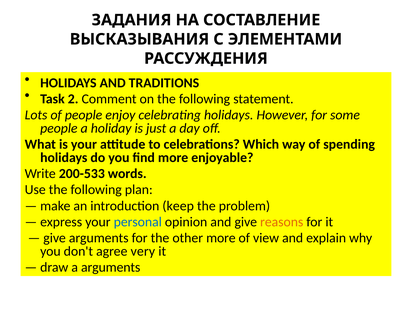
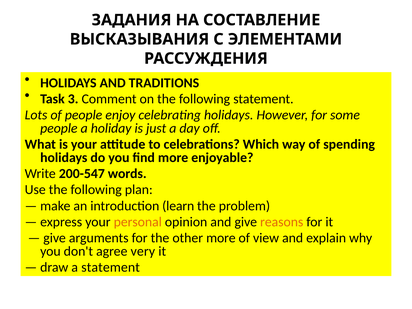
2: 2 -> 3
200-533: 200-533 -> 200-547
keep: keep -> learn
personal colour: blue -> orange
a arguments: arguments -> statement
